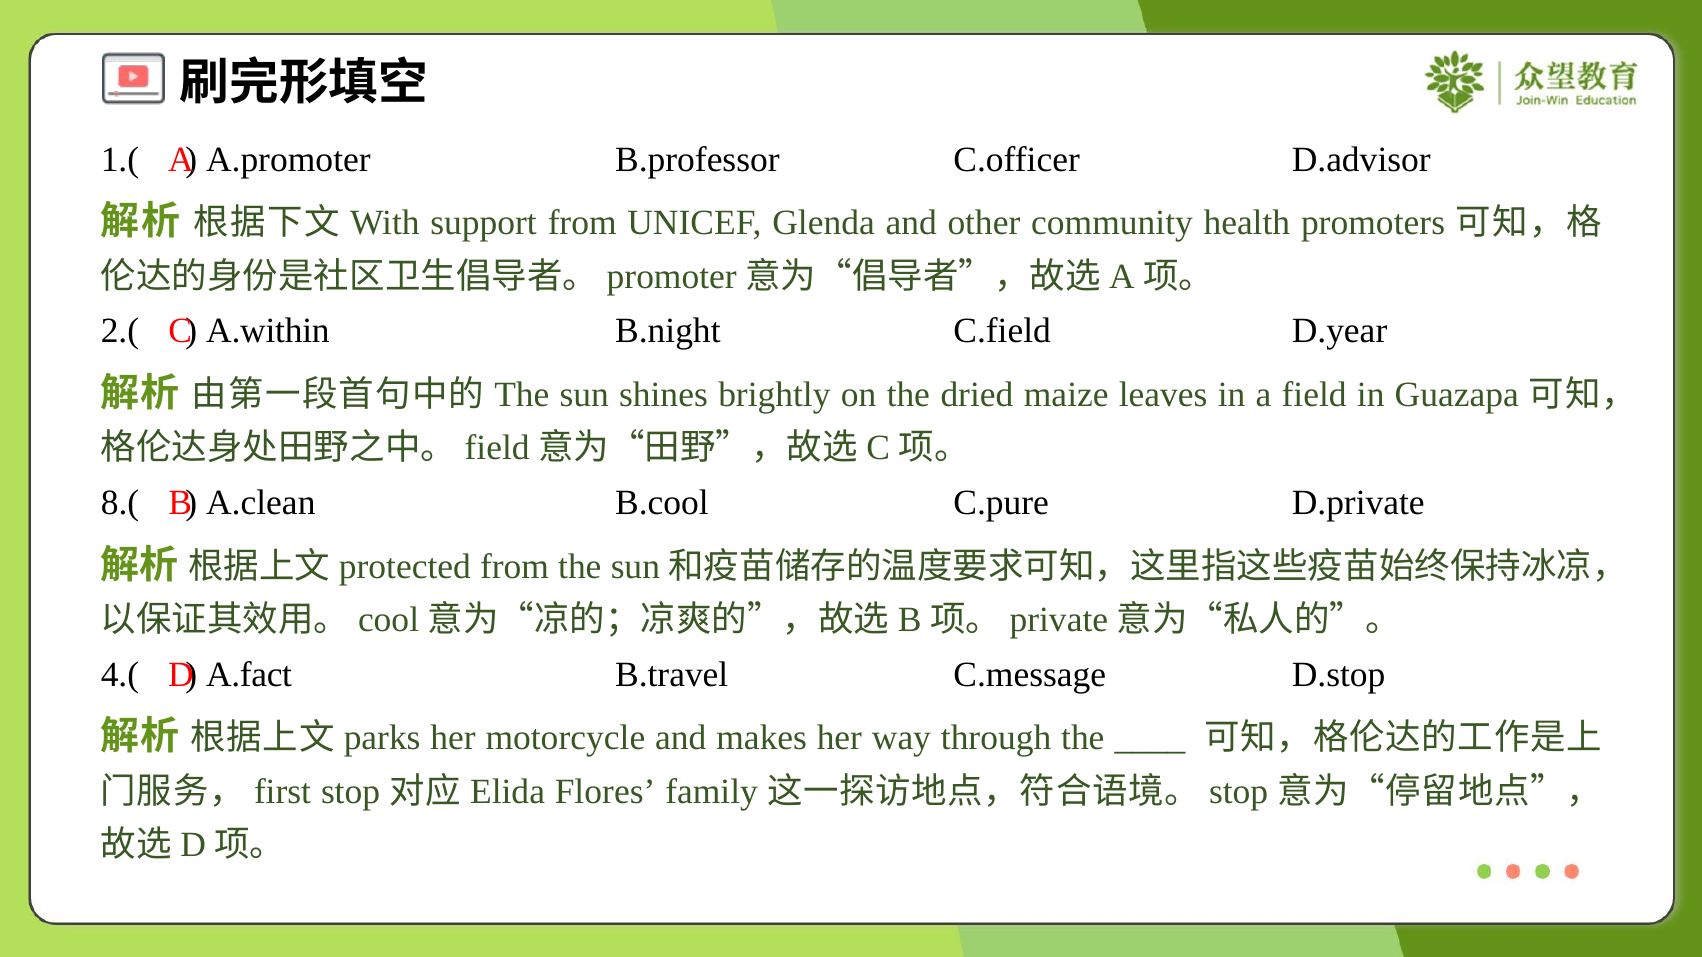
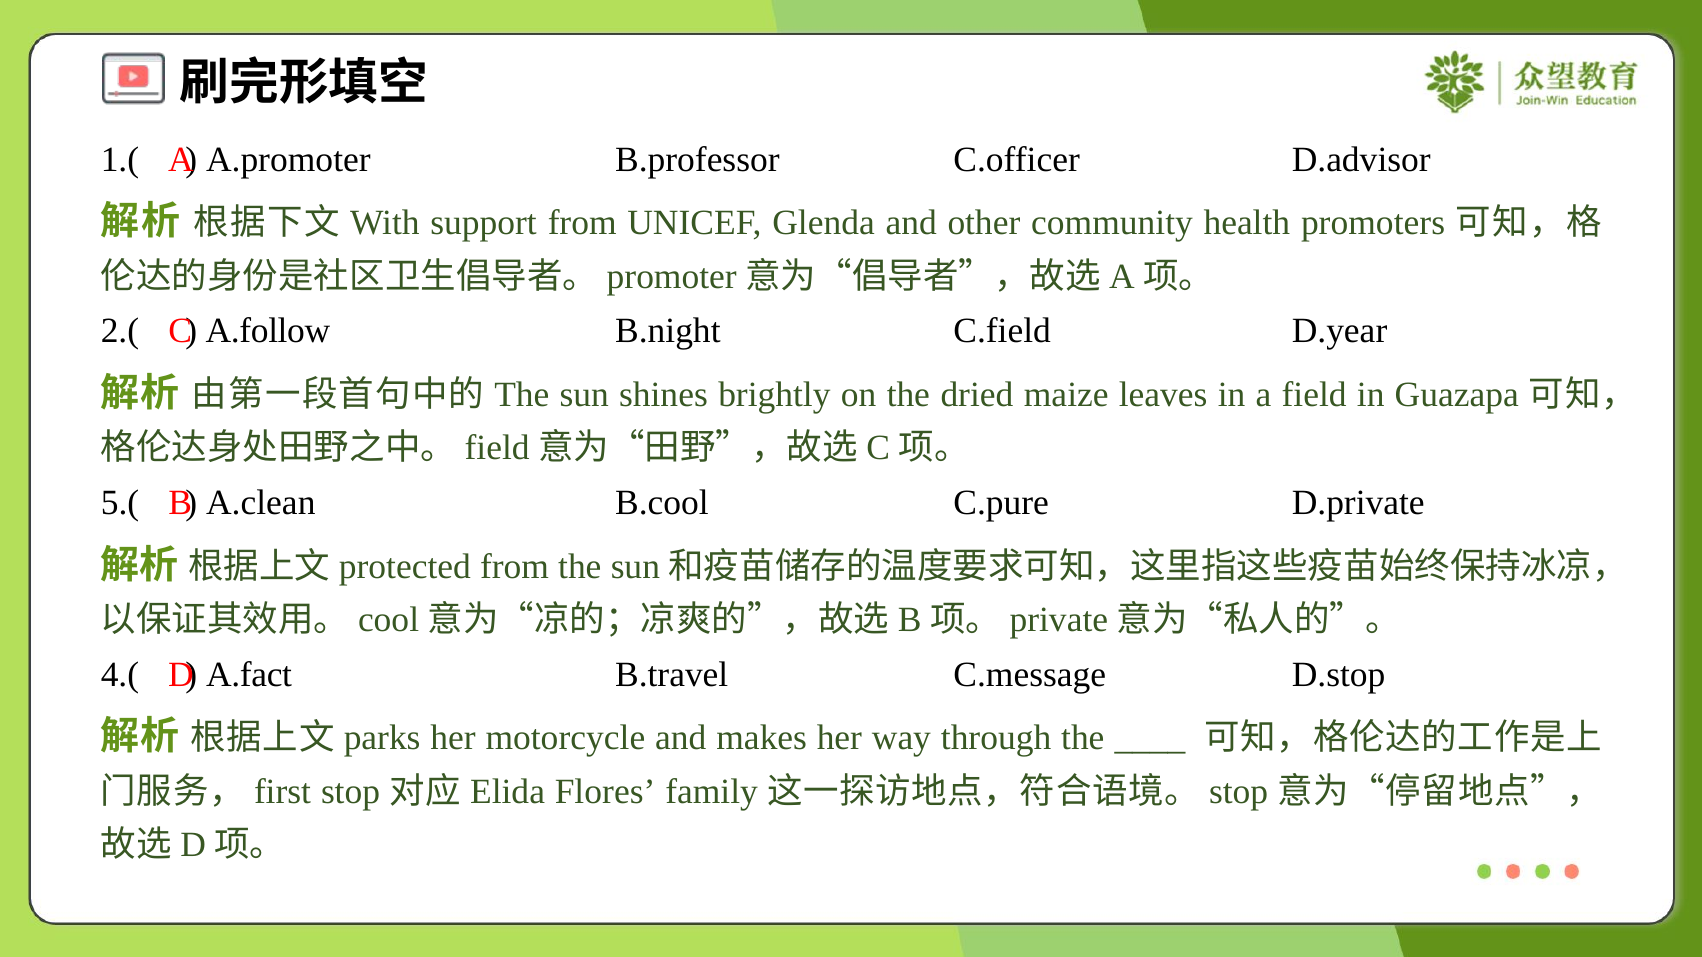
A.within: A.within -> A.follow
8.(: 8.( -> 5.(
